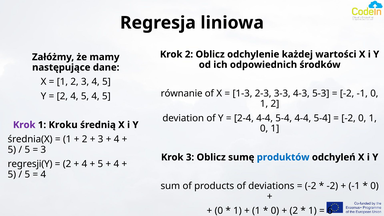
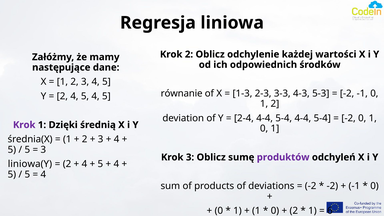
Kroku: Kroku -> Dzięki
produktów colour: blue -> purple
regresji(Y: regresji(Y -> liniowa(Y
